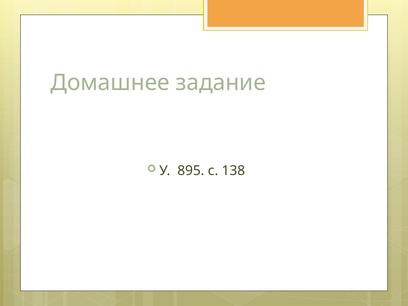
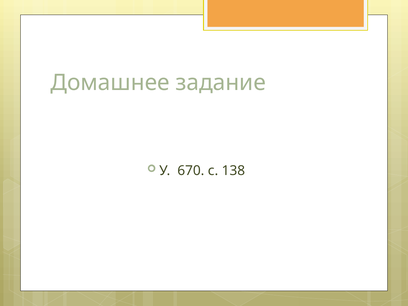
895: 895 -> 670
